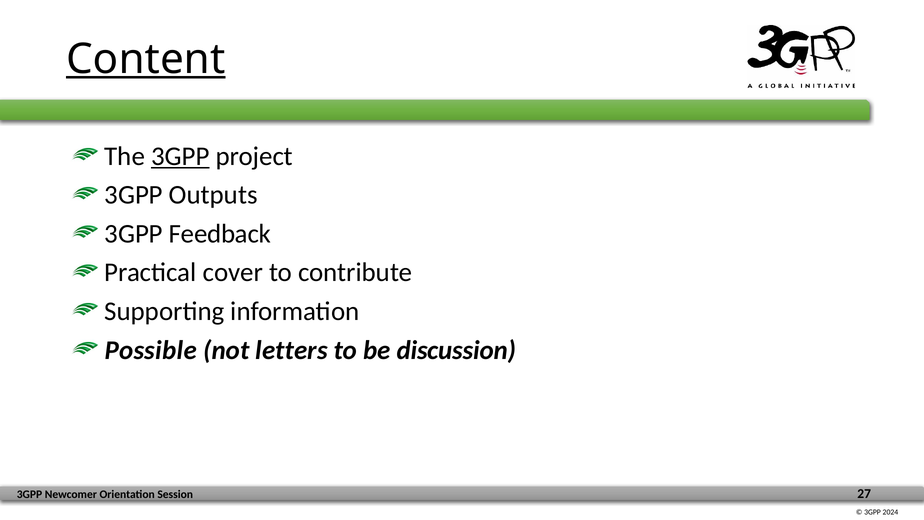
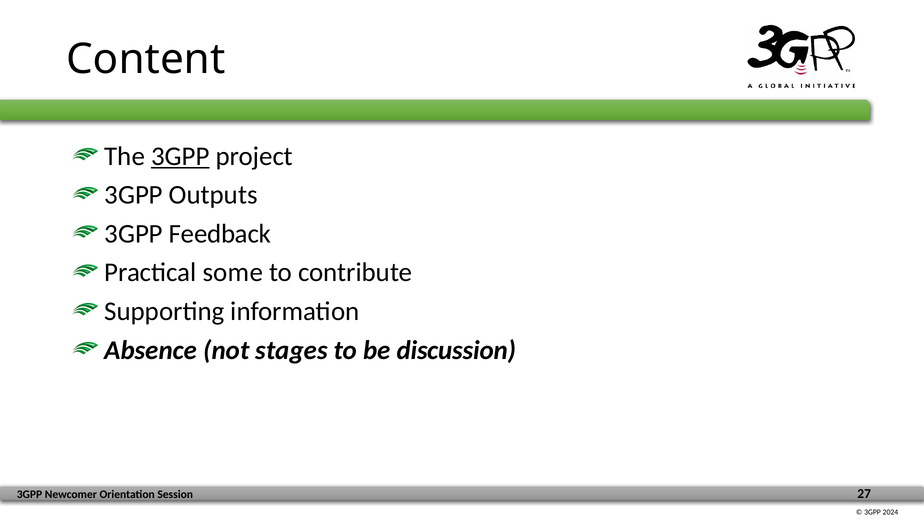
Content underline: present -> none
cover: cover -> some
Possible: Possible -> Absence
letters: letters -> stages
